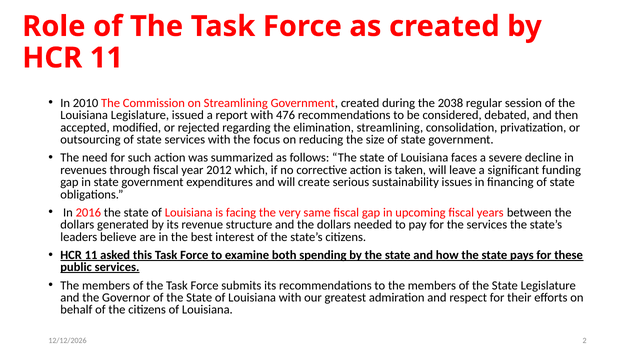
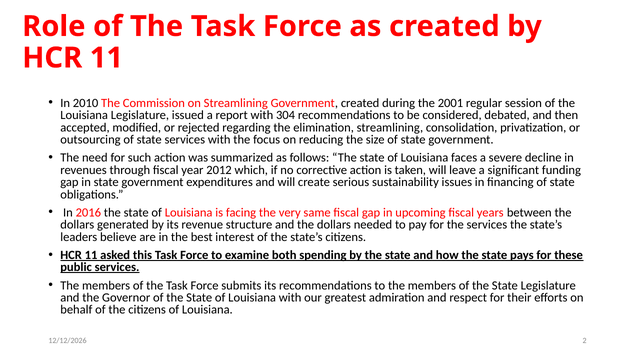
2038: 2038 -> 2001
476: 476 -> 304
